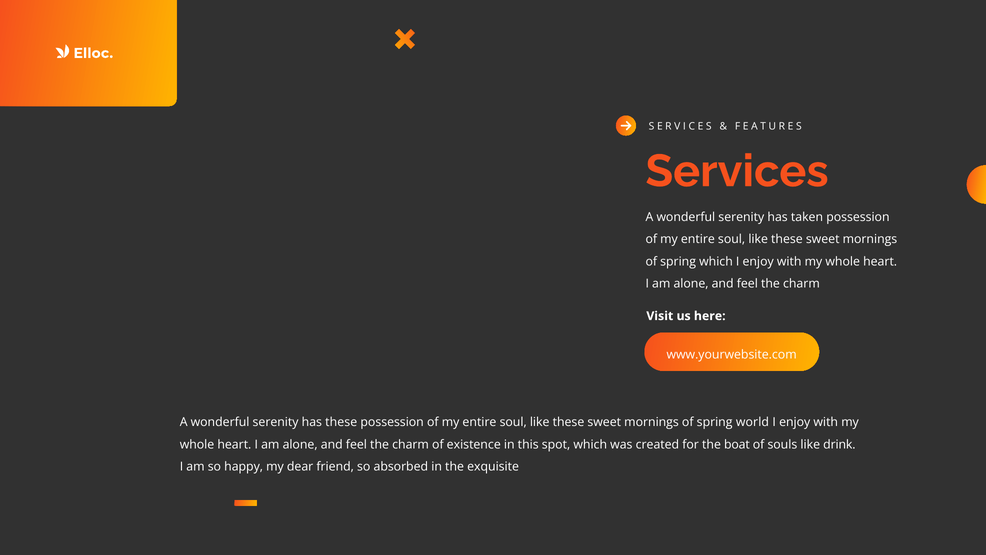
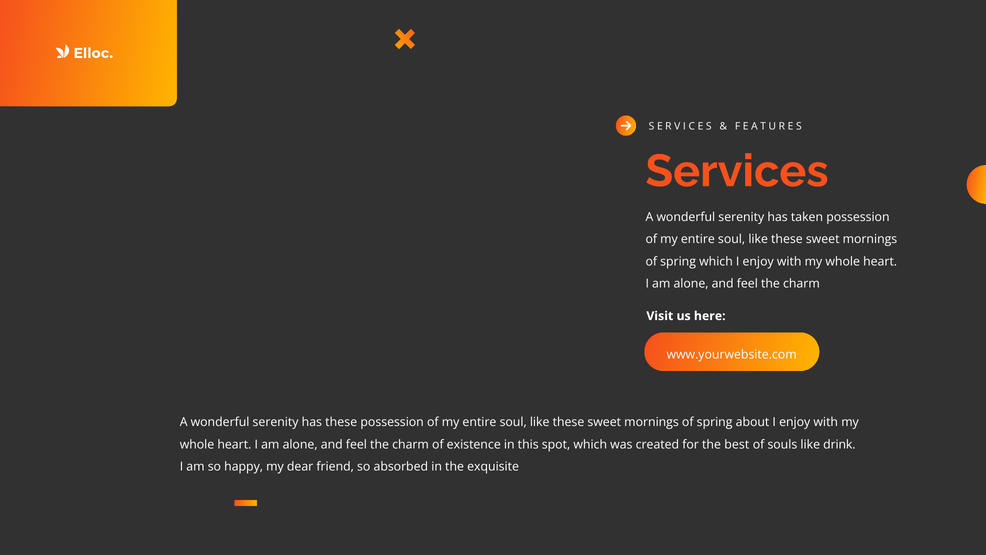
world: world -> about
boat: boat -> best
